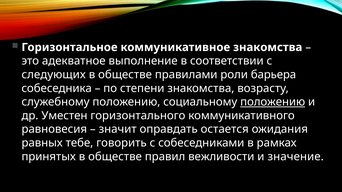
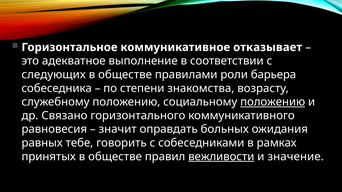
коммуникативное знакомства: знакомства -> отказывает
Уместен: Уместен -> Связано
остается: остается -> больных
вежливости underline: none -> present
